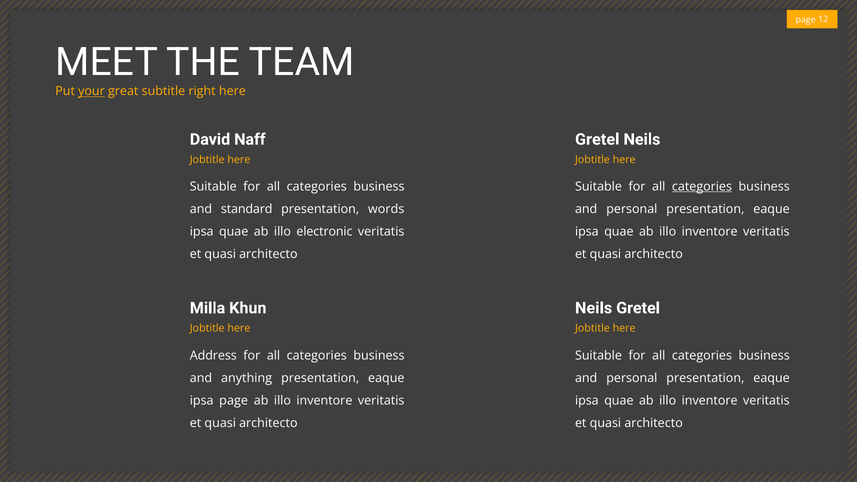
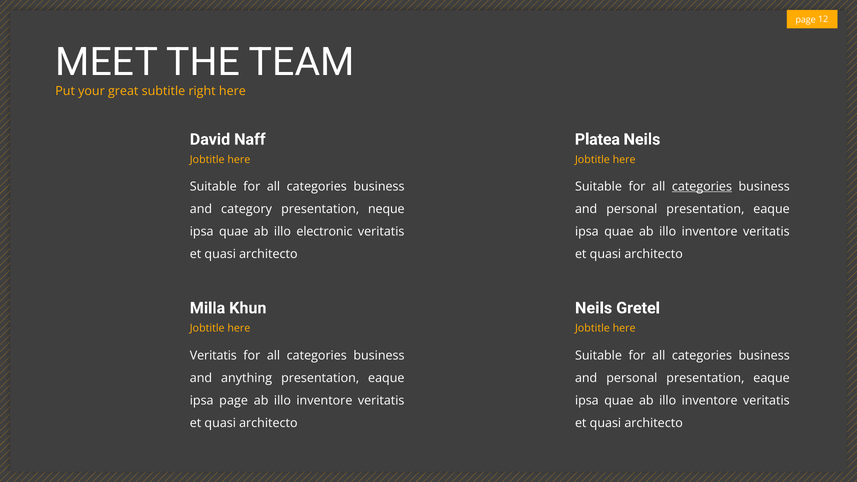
your underline: present -> none
Gretel at (597, 139): Gretel -> Platea
standard: standard -> category
words: words -> neque
Address at (213, 356): Address -> Veritatis
